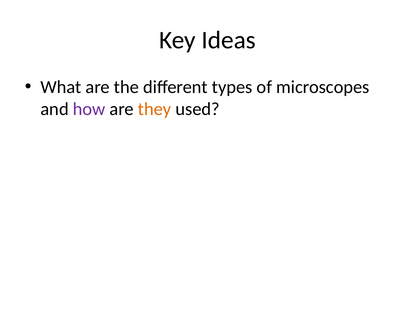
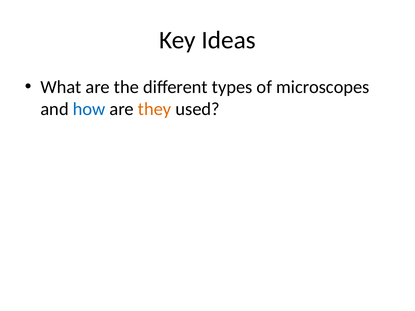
how colour: purple -> blue
